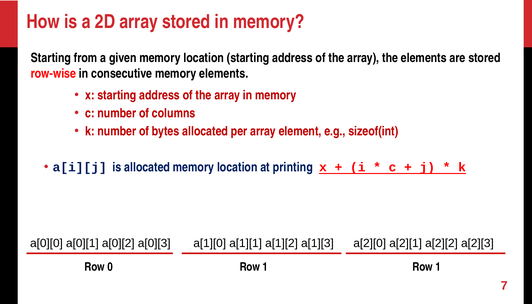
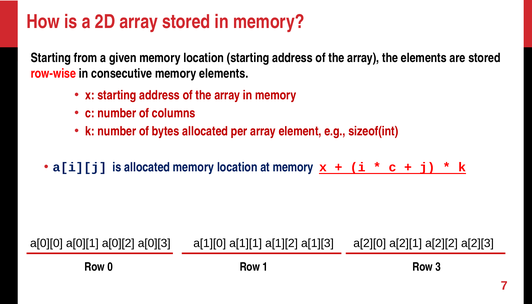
at printing: printing -> memory
1 Row 1: 1 -> 3
